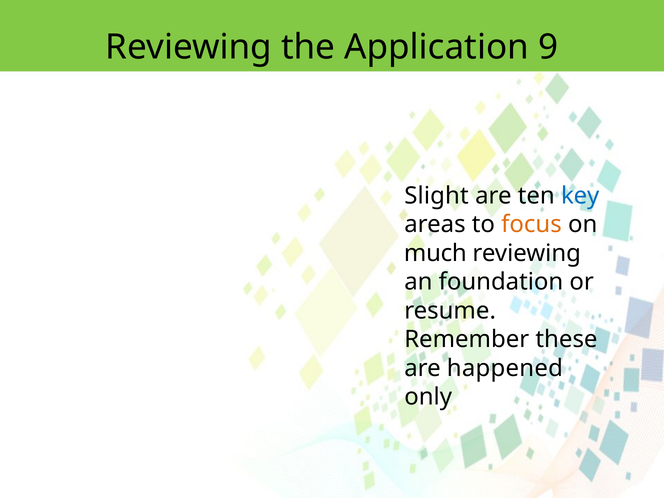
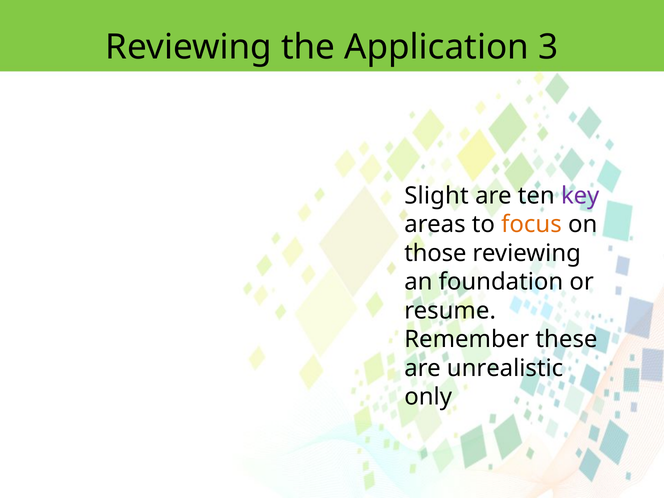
9: 9 -> 3
key colour: blue -> purple
much: much -> those
happened: happened -> unrealistic
